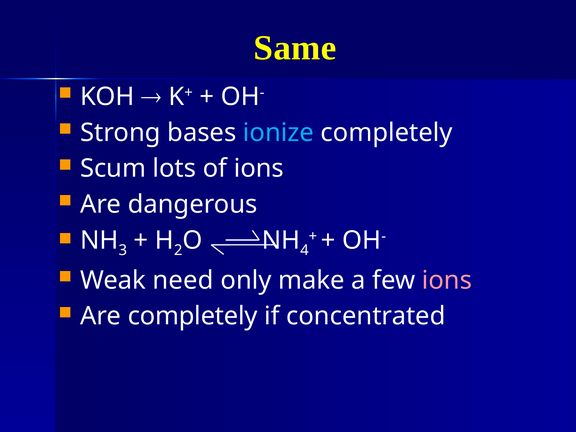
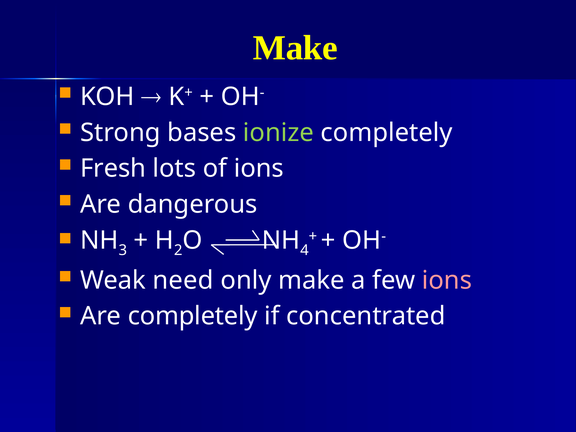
Same at (295, 48): Same -> Make
ionize colour: light blue -> light green
Scum: Scum -> Fresh
